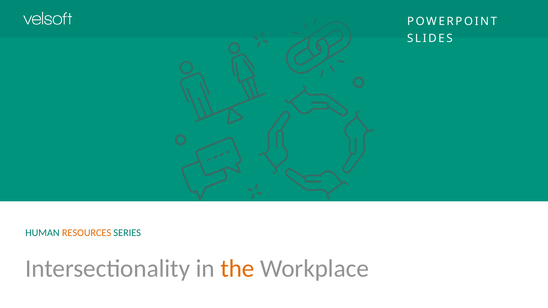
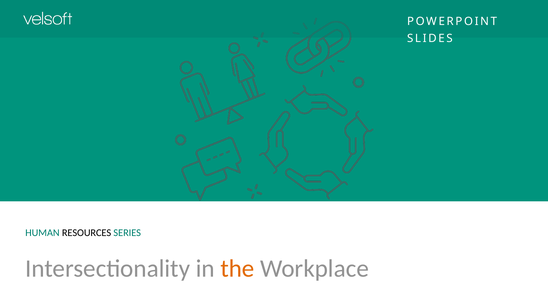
RESOURCES colour: orange -> black
